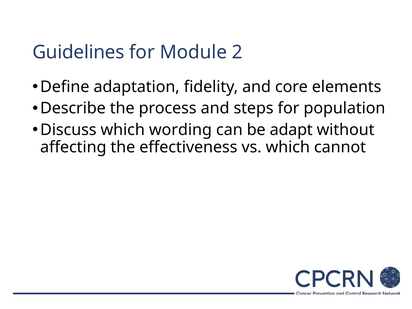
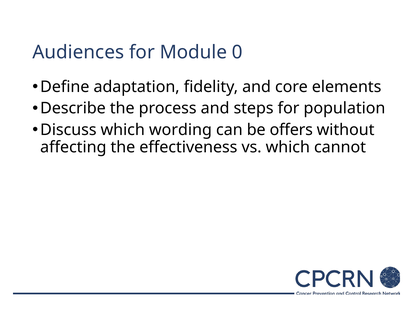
Guidelines: Guidelines -> Audiences
2: 2 -> 0
adapt: adapt -> offers
